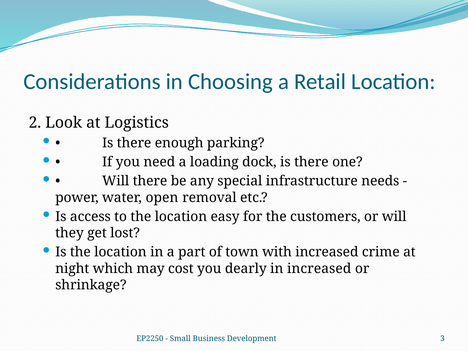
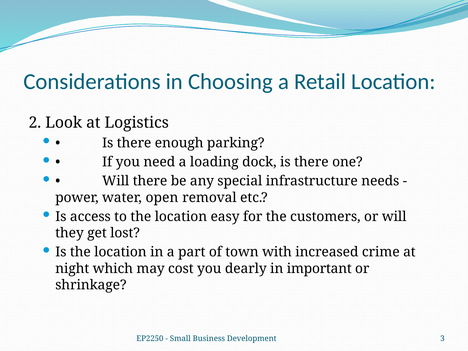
in increased: increased -> important
